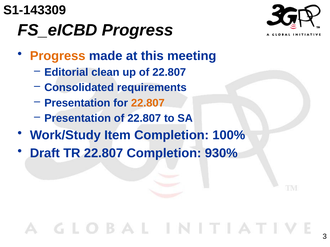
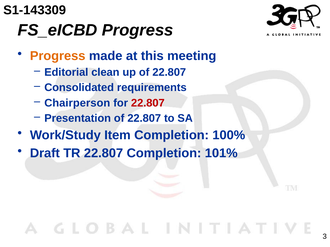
Presentation at (77, 103): Presentation -> Chairperson
22.807 at (148, 103) colour: orange -> red
930%: 930% -> 101%
